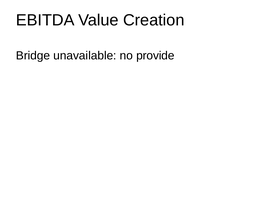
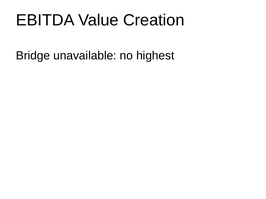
provide: provide -> highest
